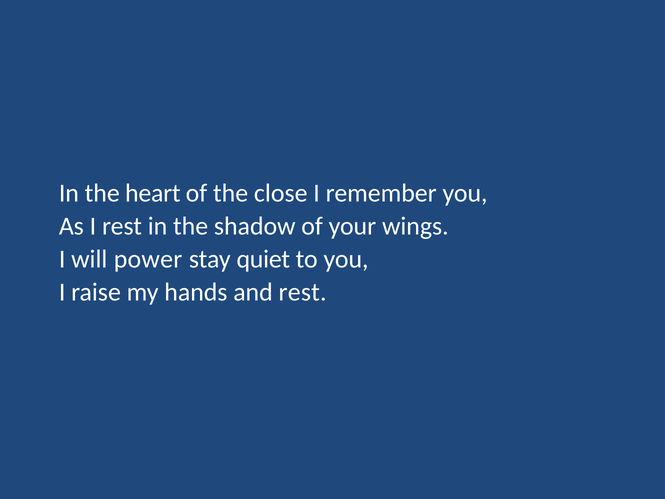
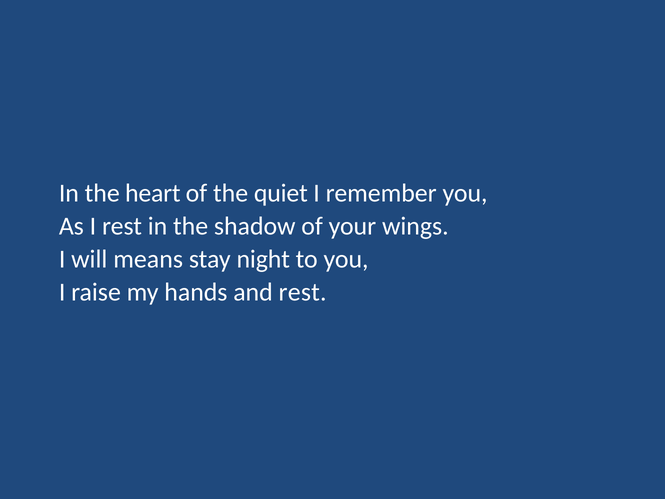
close: close -> quiet
power: power -> means
quiet: quiet -> night
